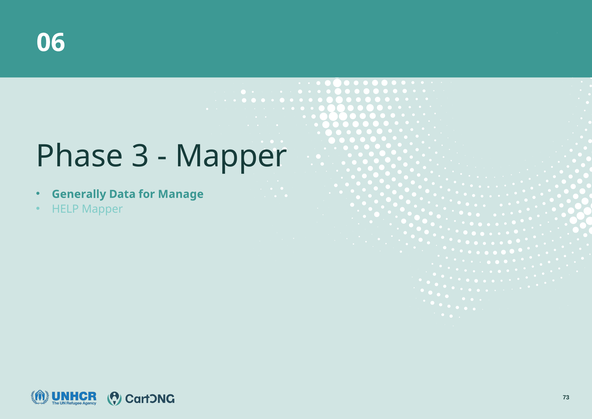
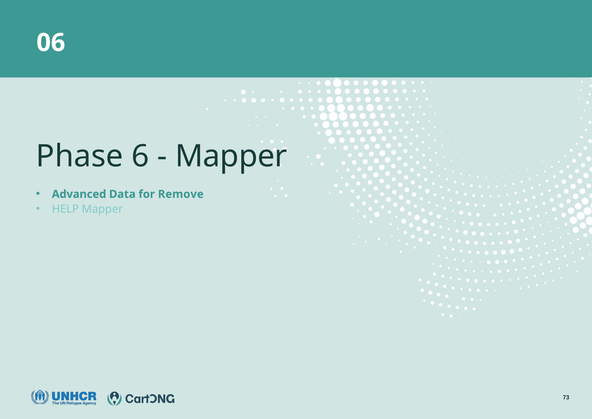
3: 3 -> 6
Generally: Generally -> Advanced
Manage: Manage -> Remove
